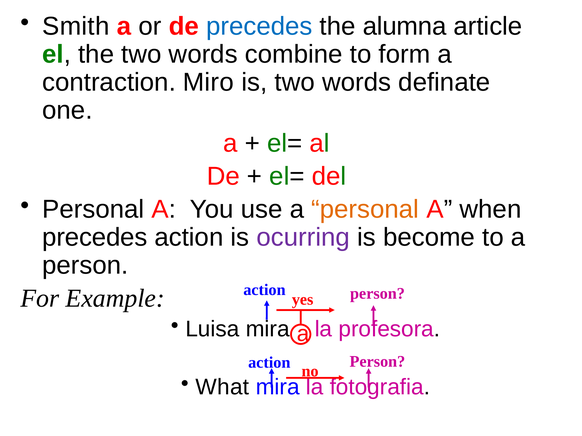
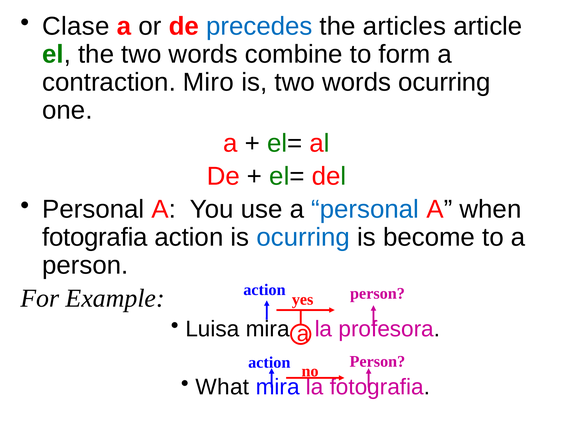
Smith: Smith -> Clase
alumna: alumna -> articles
words definate: definate -> ocurring
personal at (365, 210) colour: orange -> blue
precedes at (95, 238): precedes -> fotografia
ocurring at (303, 238) colour: purple -> blue
